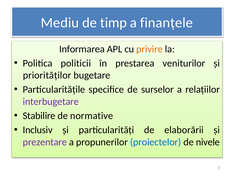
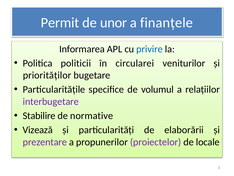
Mediu: Mediu -> Permit
timp: timp -> unor
privire colour: orange -> blue
prestarea: prestarea -> circularei
surselor: surselor -> volumul
Inclusiv: Inclusiv -> Vizează
proiectelor colour: blue -> purple
nivele: nivele -> locale
